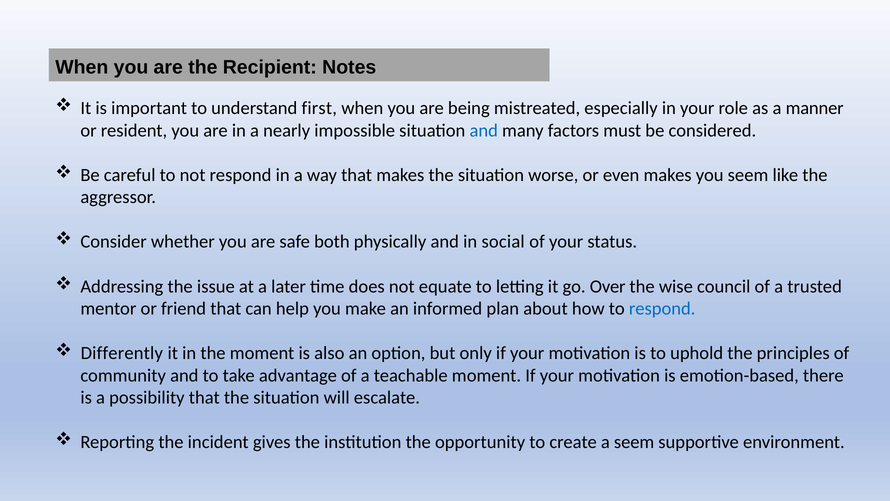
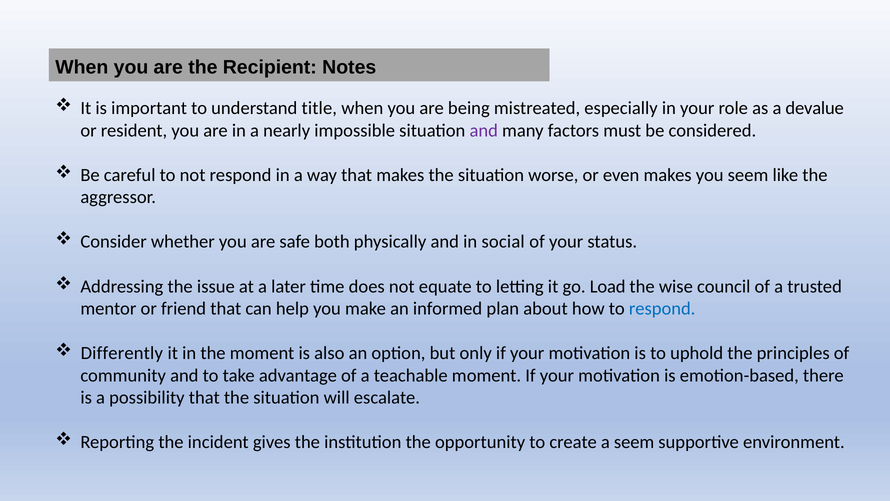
first: first -> title
manner: manner -> devalue
and at (484, 130) colour: blue -> purple
Over: Over -> Load
